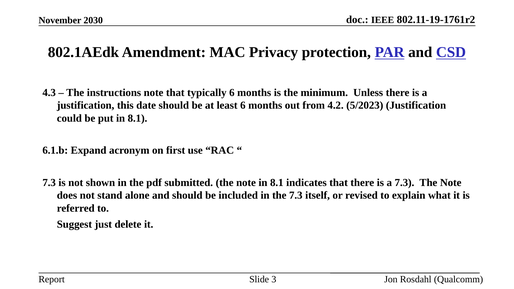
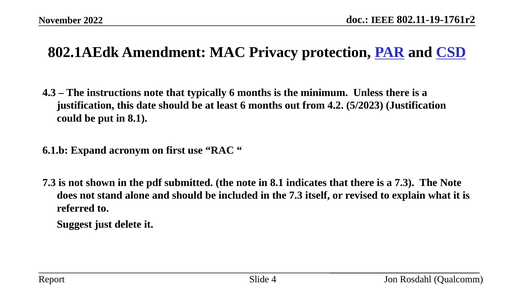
2030: 2030 -> 2022
3: 3 -> 4
